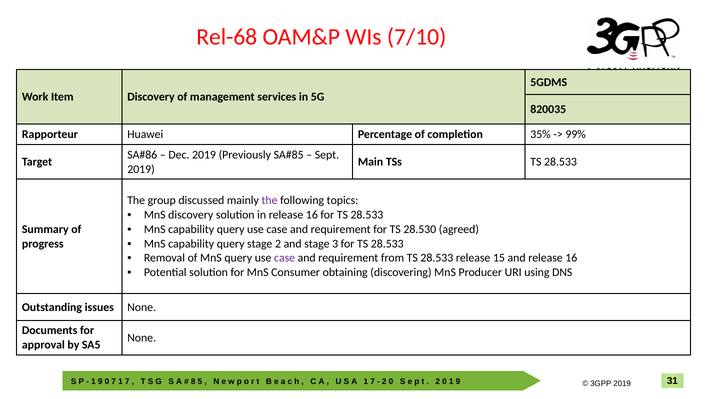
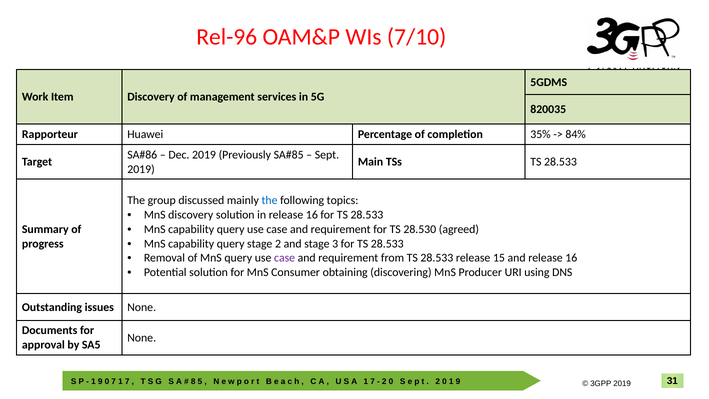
Rel-68: Rel-68 -> Rel-96
99%: 99% -> 84%
the at (270, 200) colour: purple -> blue
